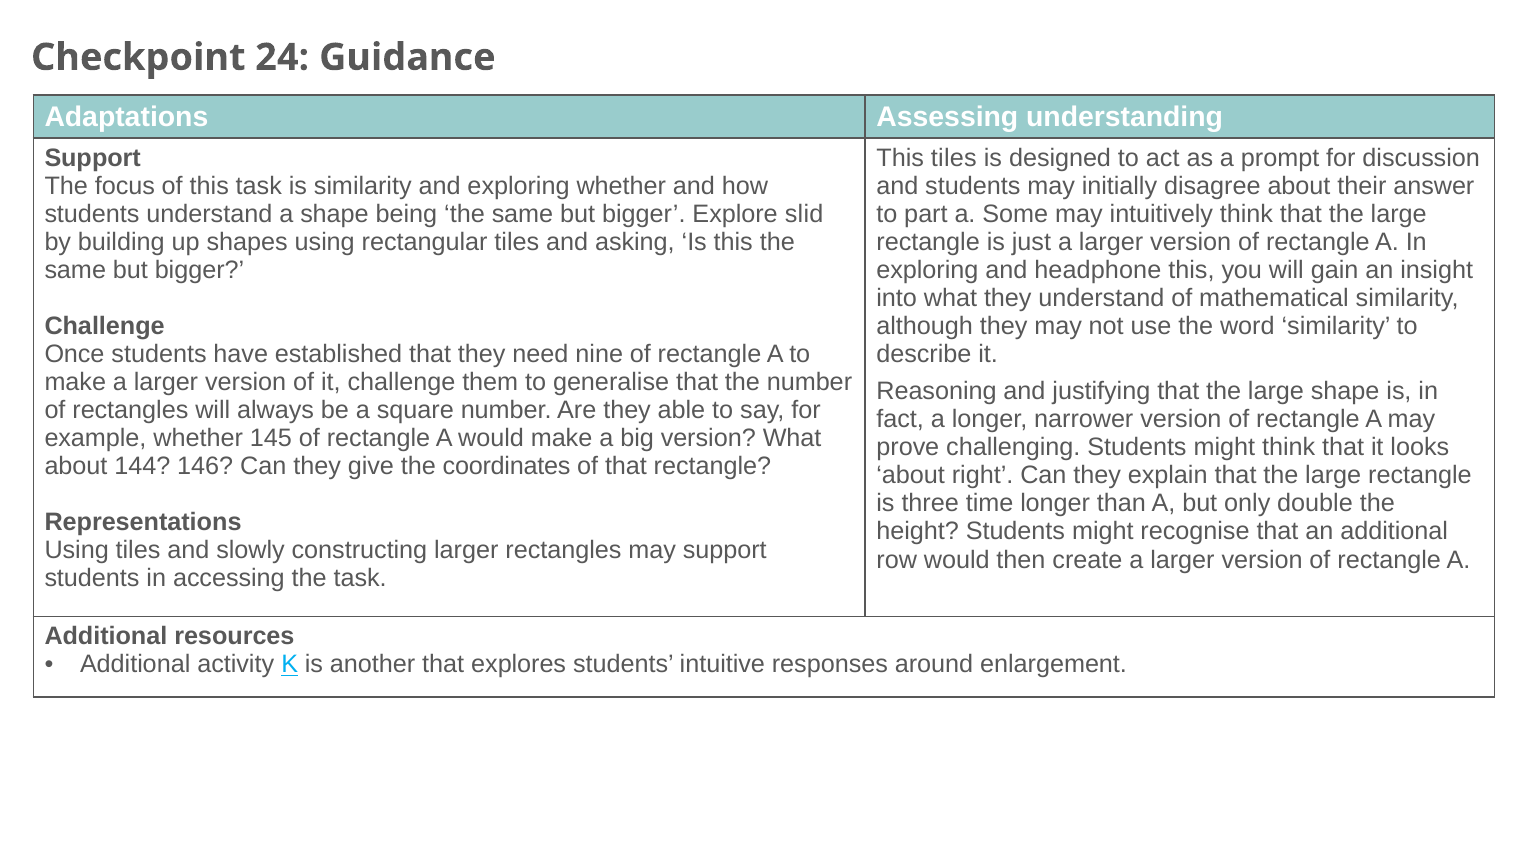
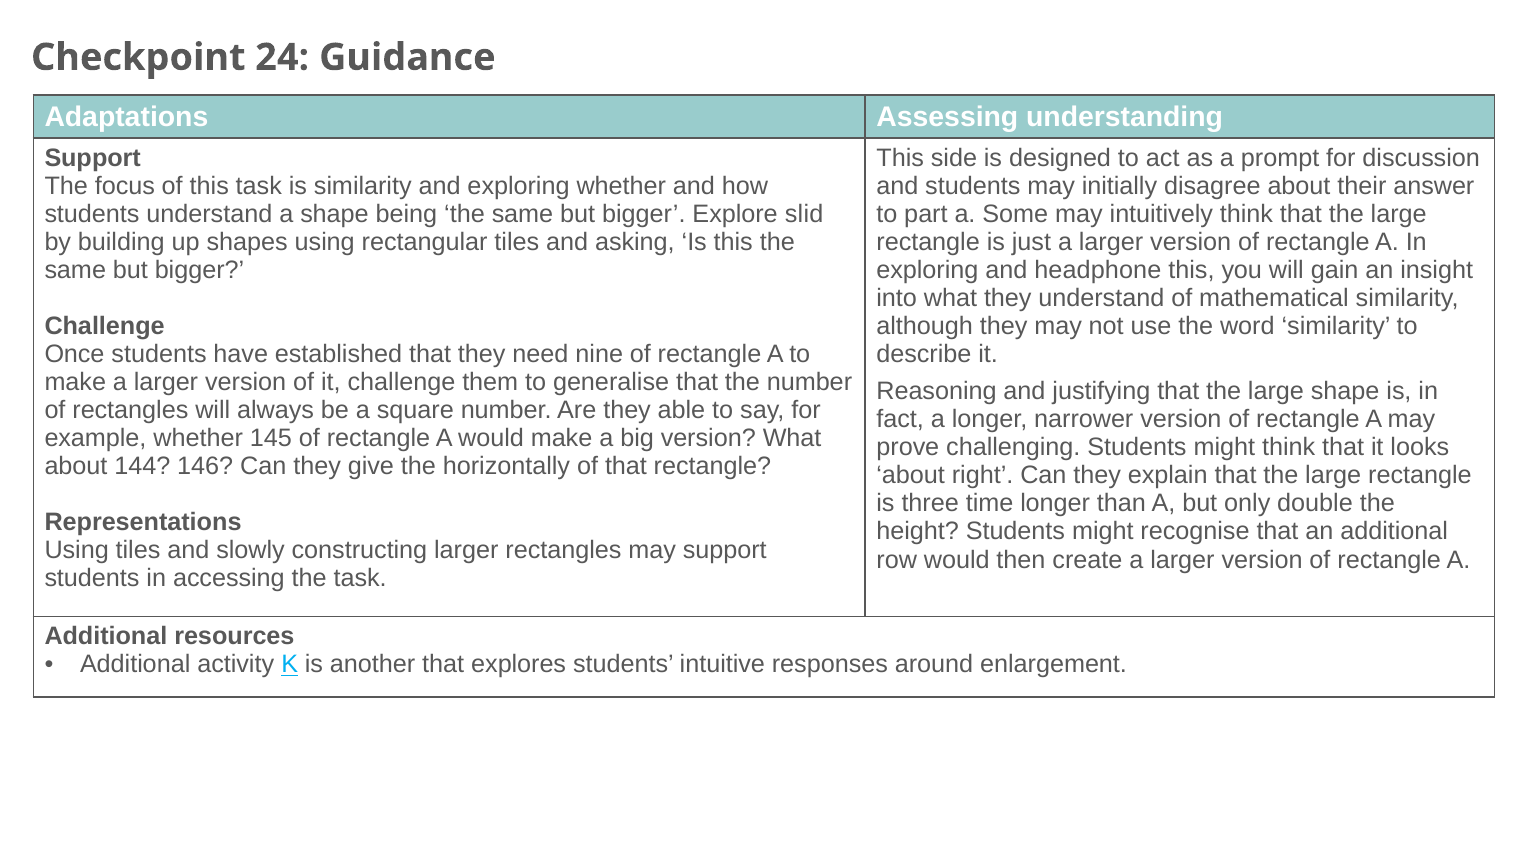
This tiles: tiles -> side
coordinates: coordinates -> horizontally
